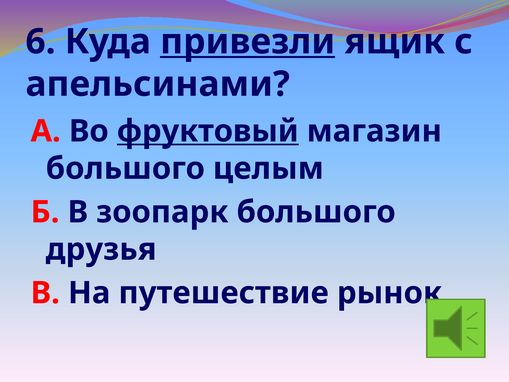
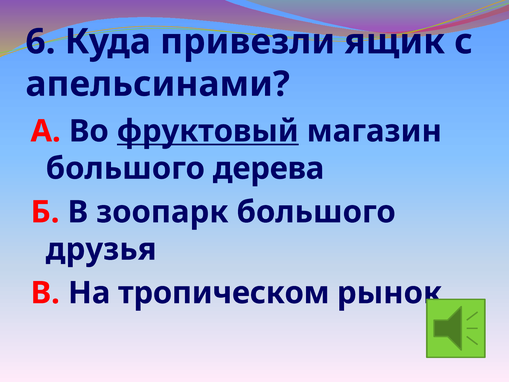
привезли underline: present -> none
целым: целым -> дерева
путешествие: путешествие -> тропическом
